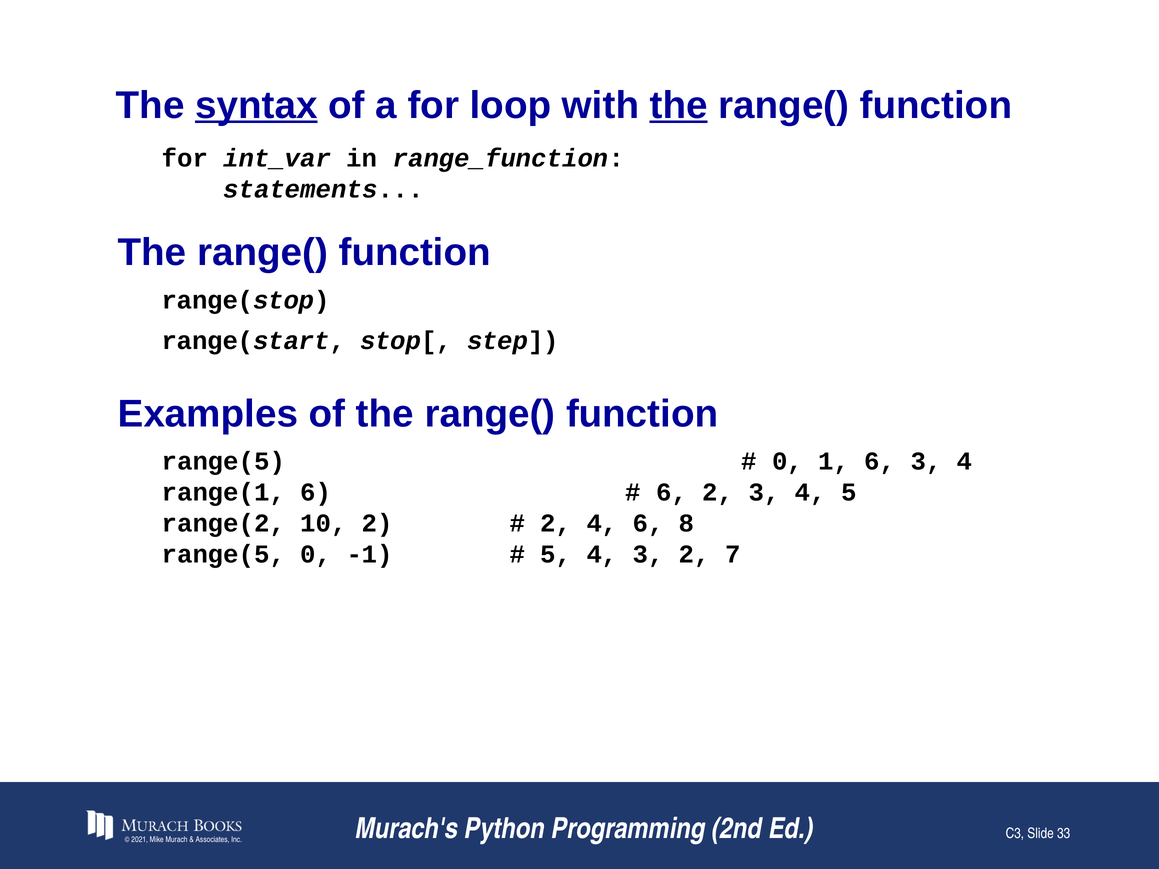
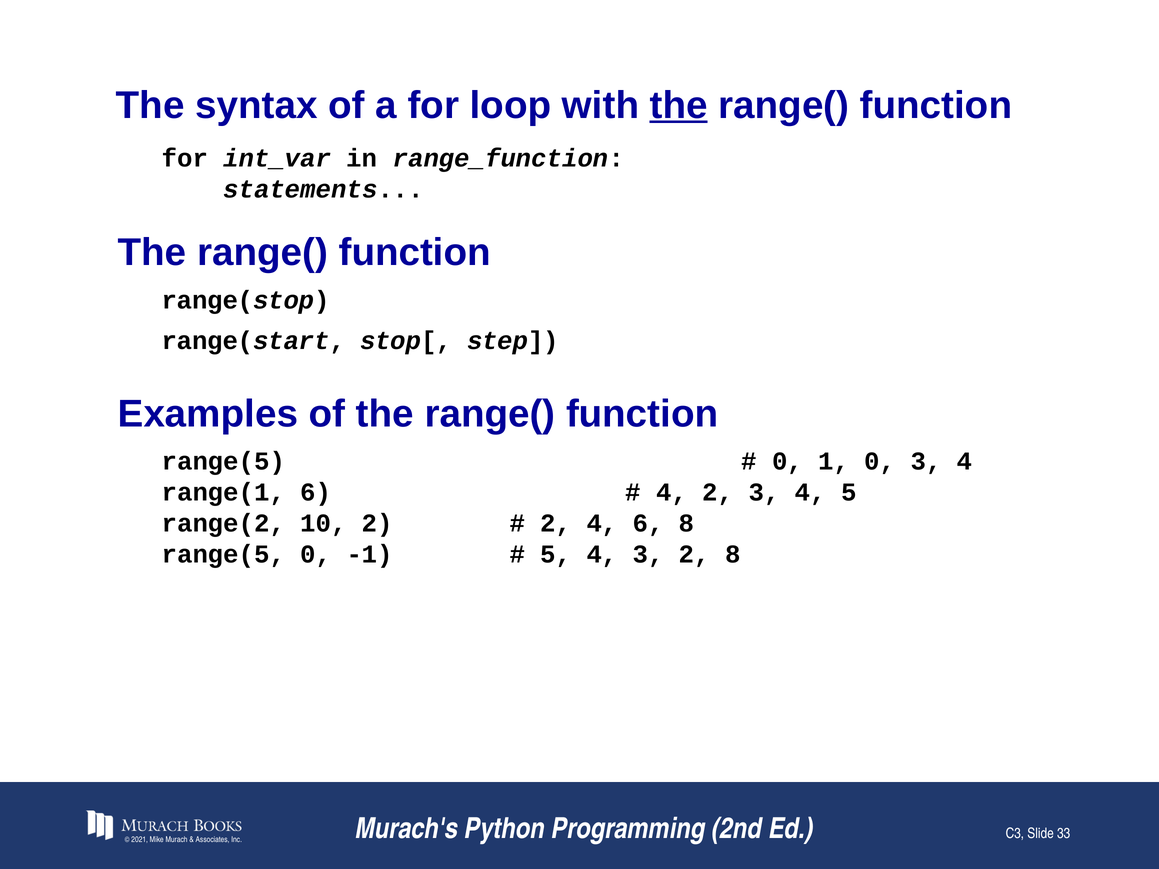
syntax underline: present -> none
1 6: 6 -> 0
6 at (672, 492): 6 -> 4
2 7: 7 -> 8
